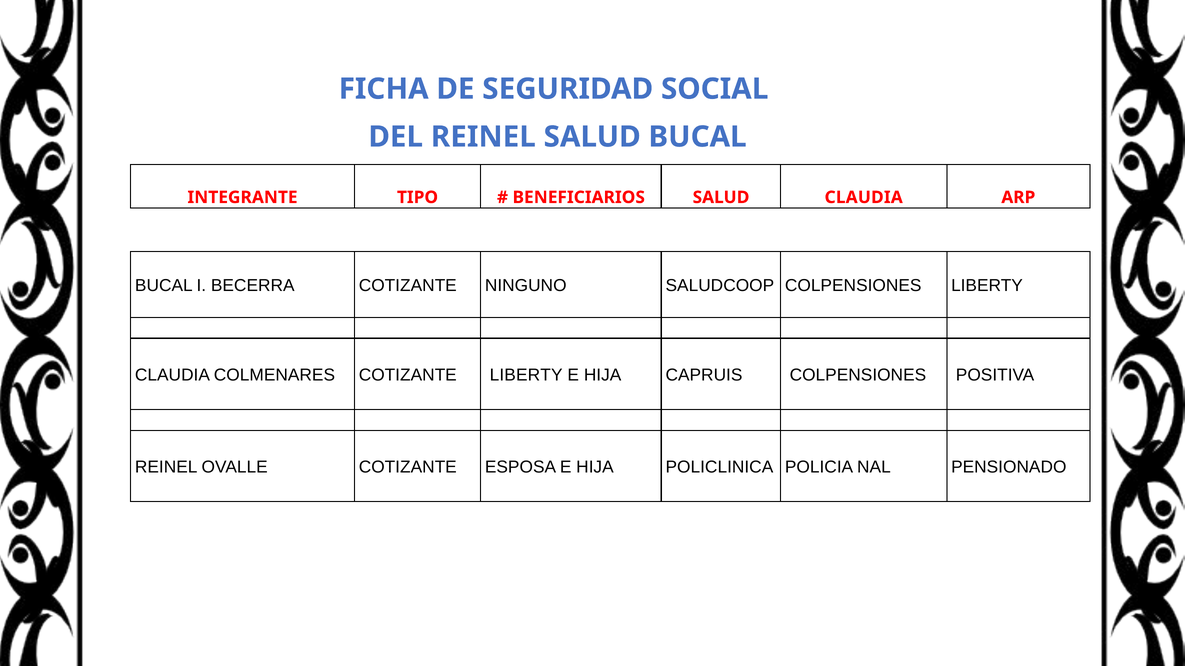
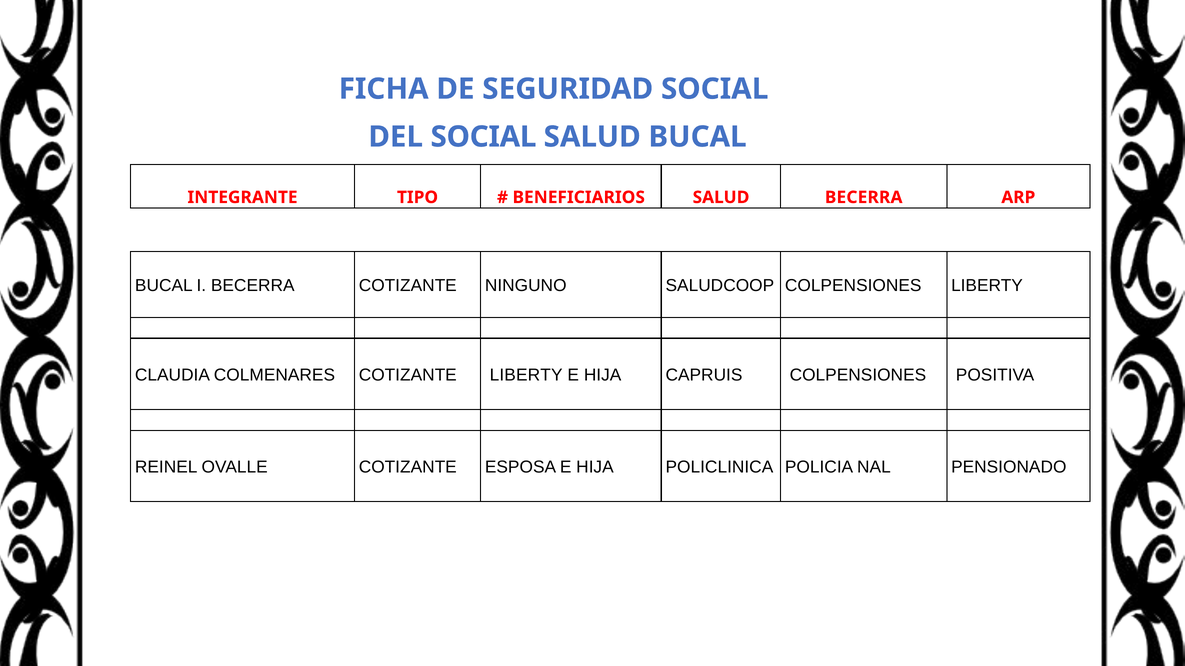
DEL REINEL: REINEL -> SOCIAL
SALUD CLAUDIA: CLAUDIA -> BECERRA
